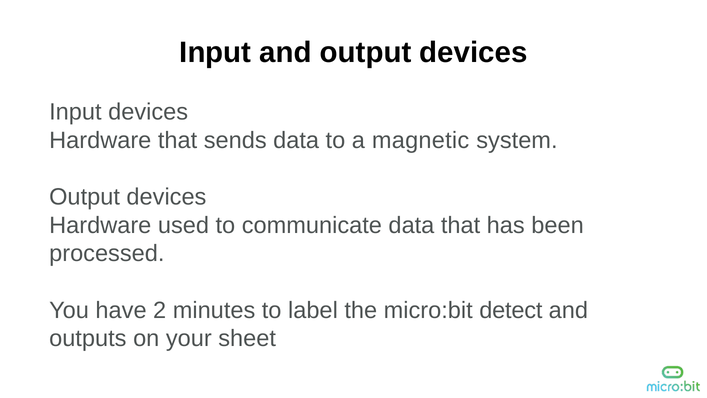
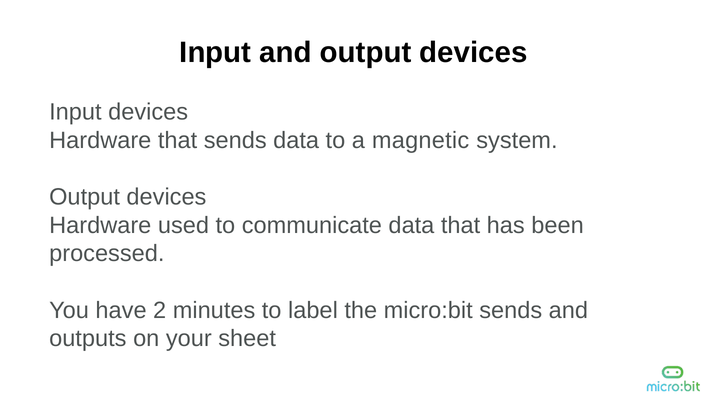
micro:bit detect: detect -> sends
